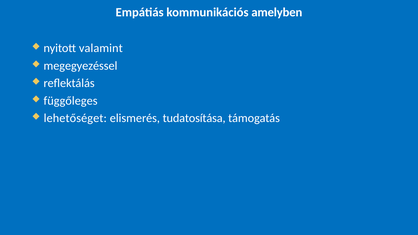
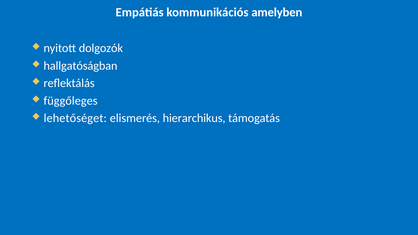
valamint: valamint -> dolgozók
megegyezéssel: megegyezéssel -> hallgatóságban
tudatosítása: tudatosítása -> hierarchikus
